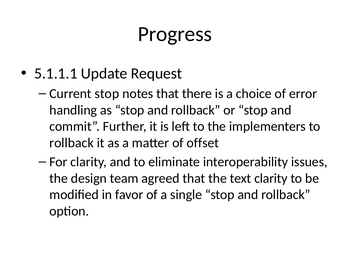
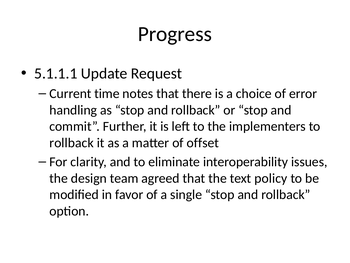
Current stop: stop -> time
text clarity: clarity -> policy
